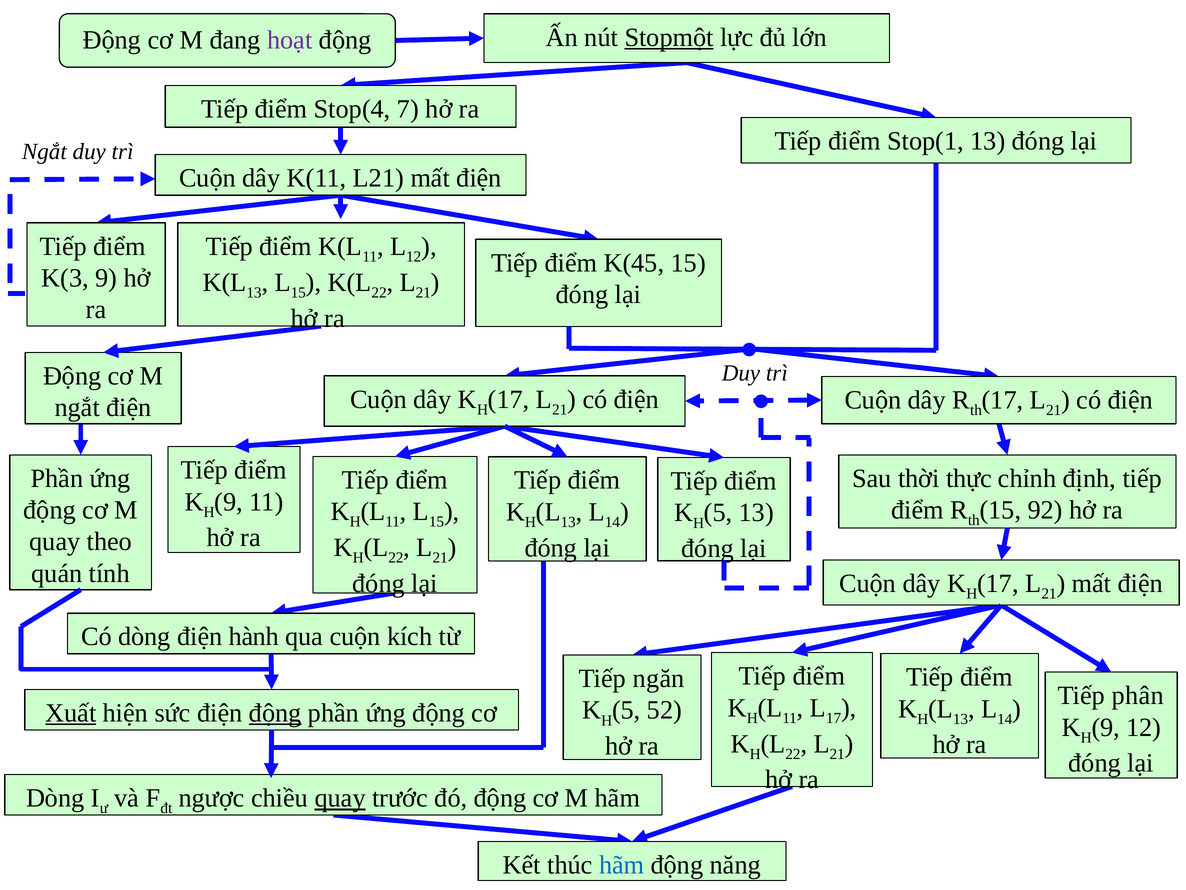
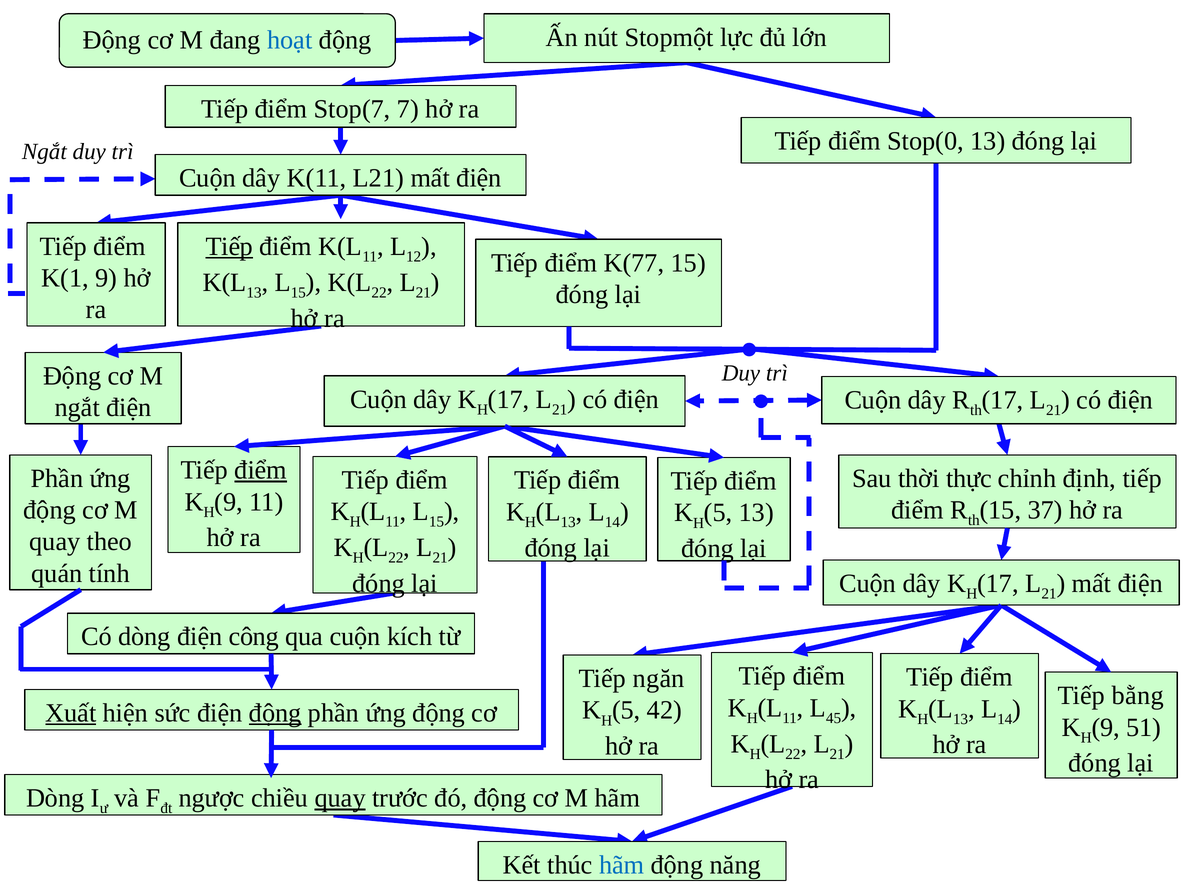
Stopmột underline: present -> none
hoạt colour: purple -> blue
Stop(4: Stop(4 -> Stop(7
Stop(1: Stop(1 -> Stop(0
Tiếp at (229, 246) underline: none -> present
K(45: K(45 -> K(77
K(3: K(3 -> K(1
điểm at (261, 470) underline: none -> present
92: 92 -> 37
hành: hành -> công
phân: phân -> bằng
17 at (834, 718): 17 -> 45
52: 52 -> 42
9 12: 12 -> 51
